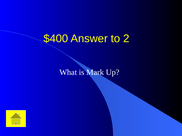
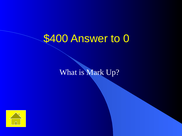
2: 2 -> 0
